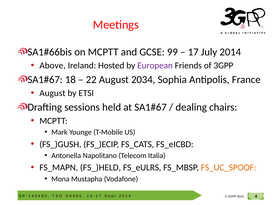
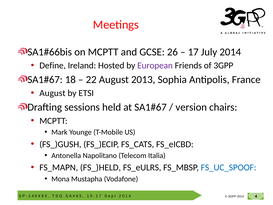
99: 99 -> 26
Above: Above -> Define
2034: 2034 -> 2013
dealing: dealing -> version
FS_UC_SPOOF colour: orange -> blue
